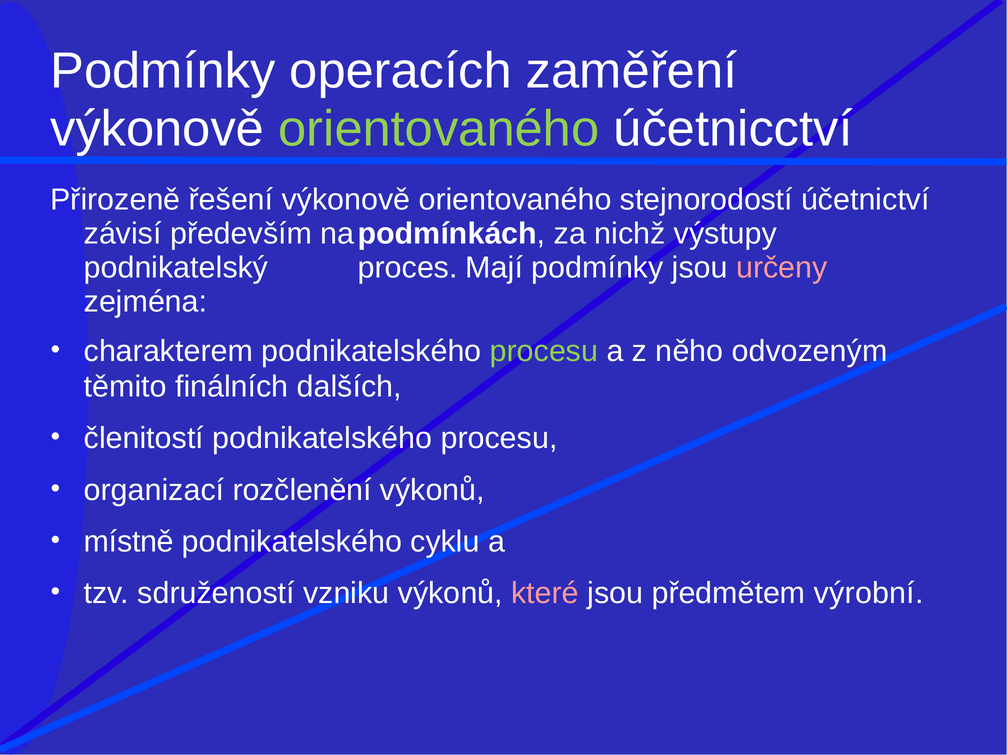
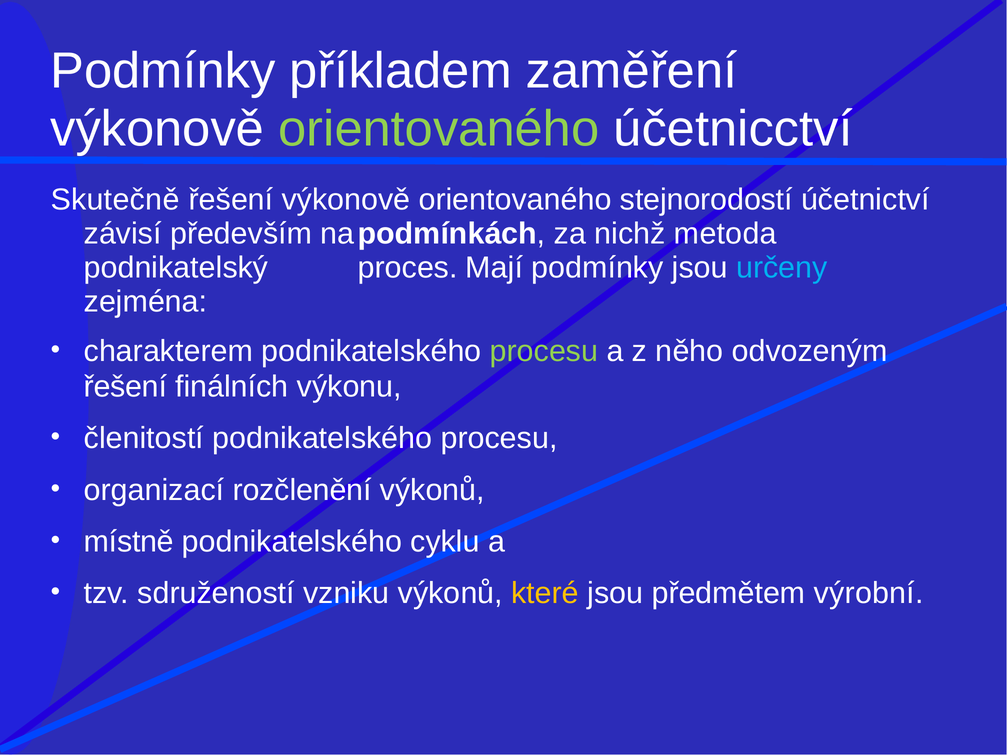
operacích: operacích -> příkladem
Přirozeně: Přirozeně -> Skutečně
výstupy: výstupy -> metoda
určeny colour: pink -> light blue
těmito at (125, 387): těmito -> řešení
dalších: dalších -> výkonu
které colour: pink -> yellow
